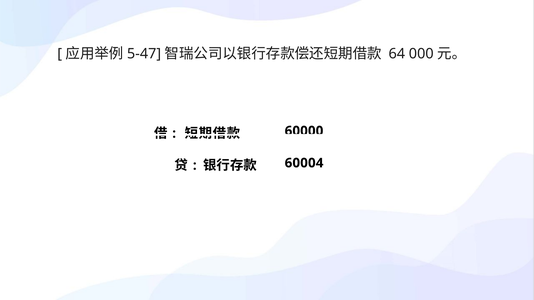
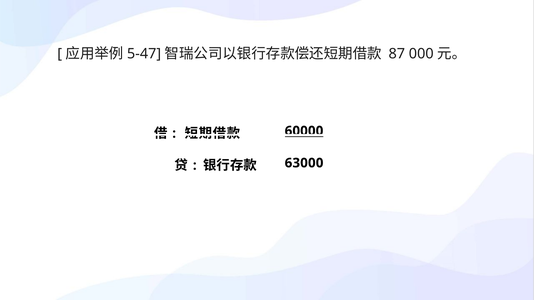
64: 64 -> 87
60000 underline: none -> present
60004: 60004 -> 63000
